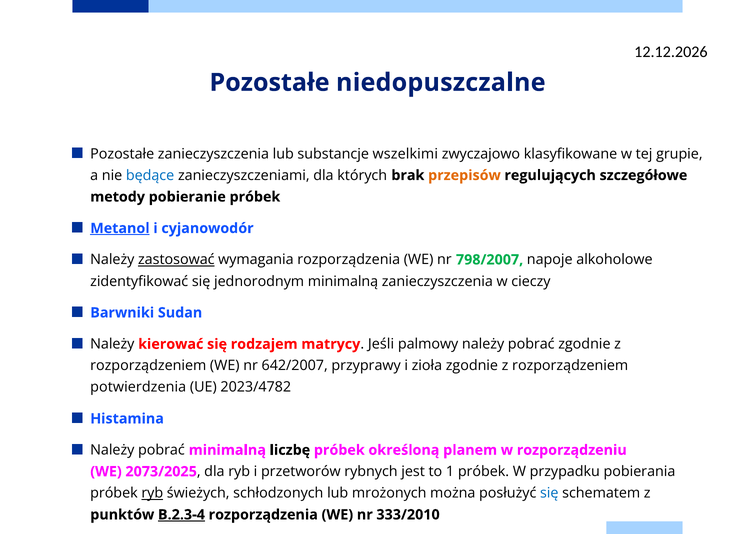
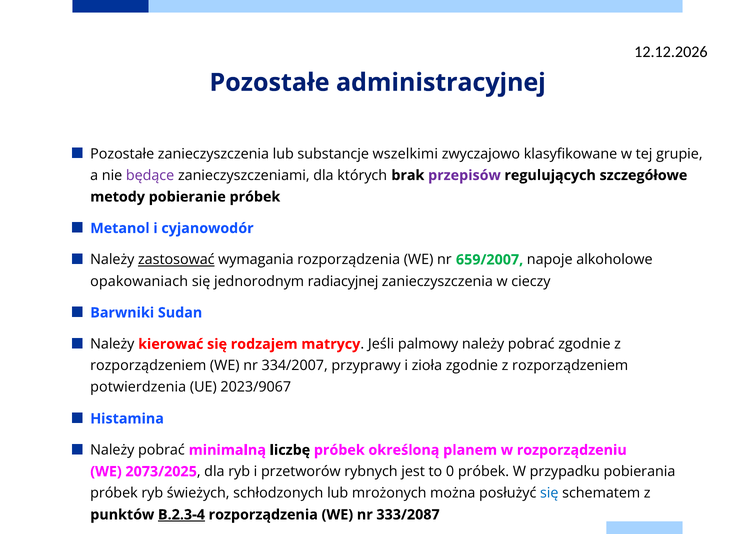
niedopuszczalne: niedopuszczalne -> administracyjnej
będące colour: blue -> purple
przepisów colour: orange -> purple
Metanol underline: present -> none
798/2007: 798/2007 -> 659/2007
zidentyfikować: zidentyfikować -> opakowaniach
jednorodnym minimalną: minimalną -> radiacyjnej
642/2007: 642/2007 -> 334/2007
2023/4782: 2023/4782 -> 2023/9067
1: 1 -> 0
ryb at (152, 493) underline: present -> none
333/2010: 333/2010 -> 333/2087
